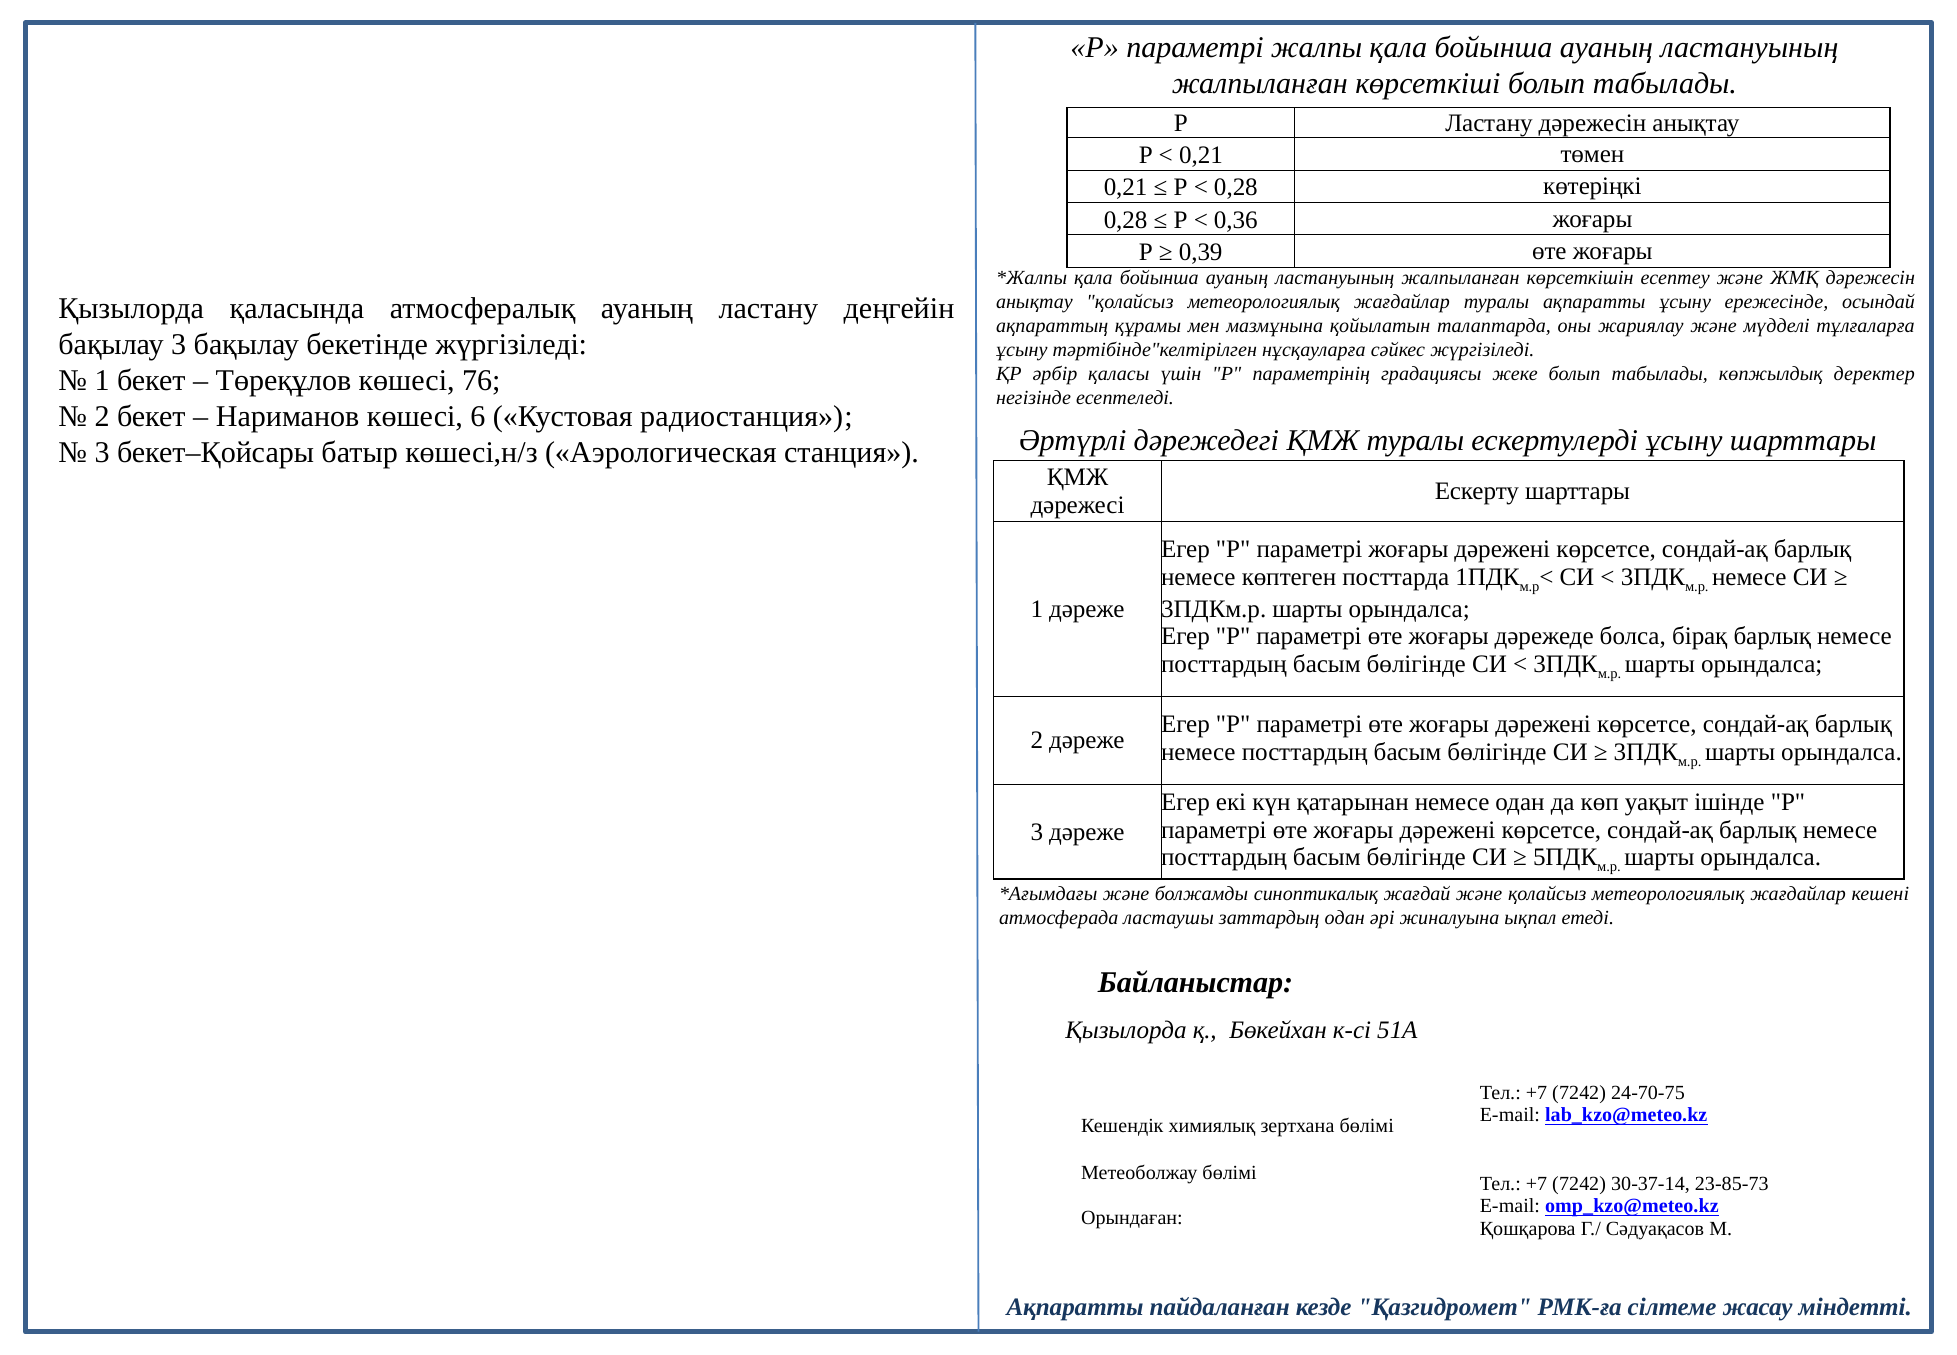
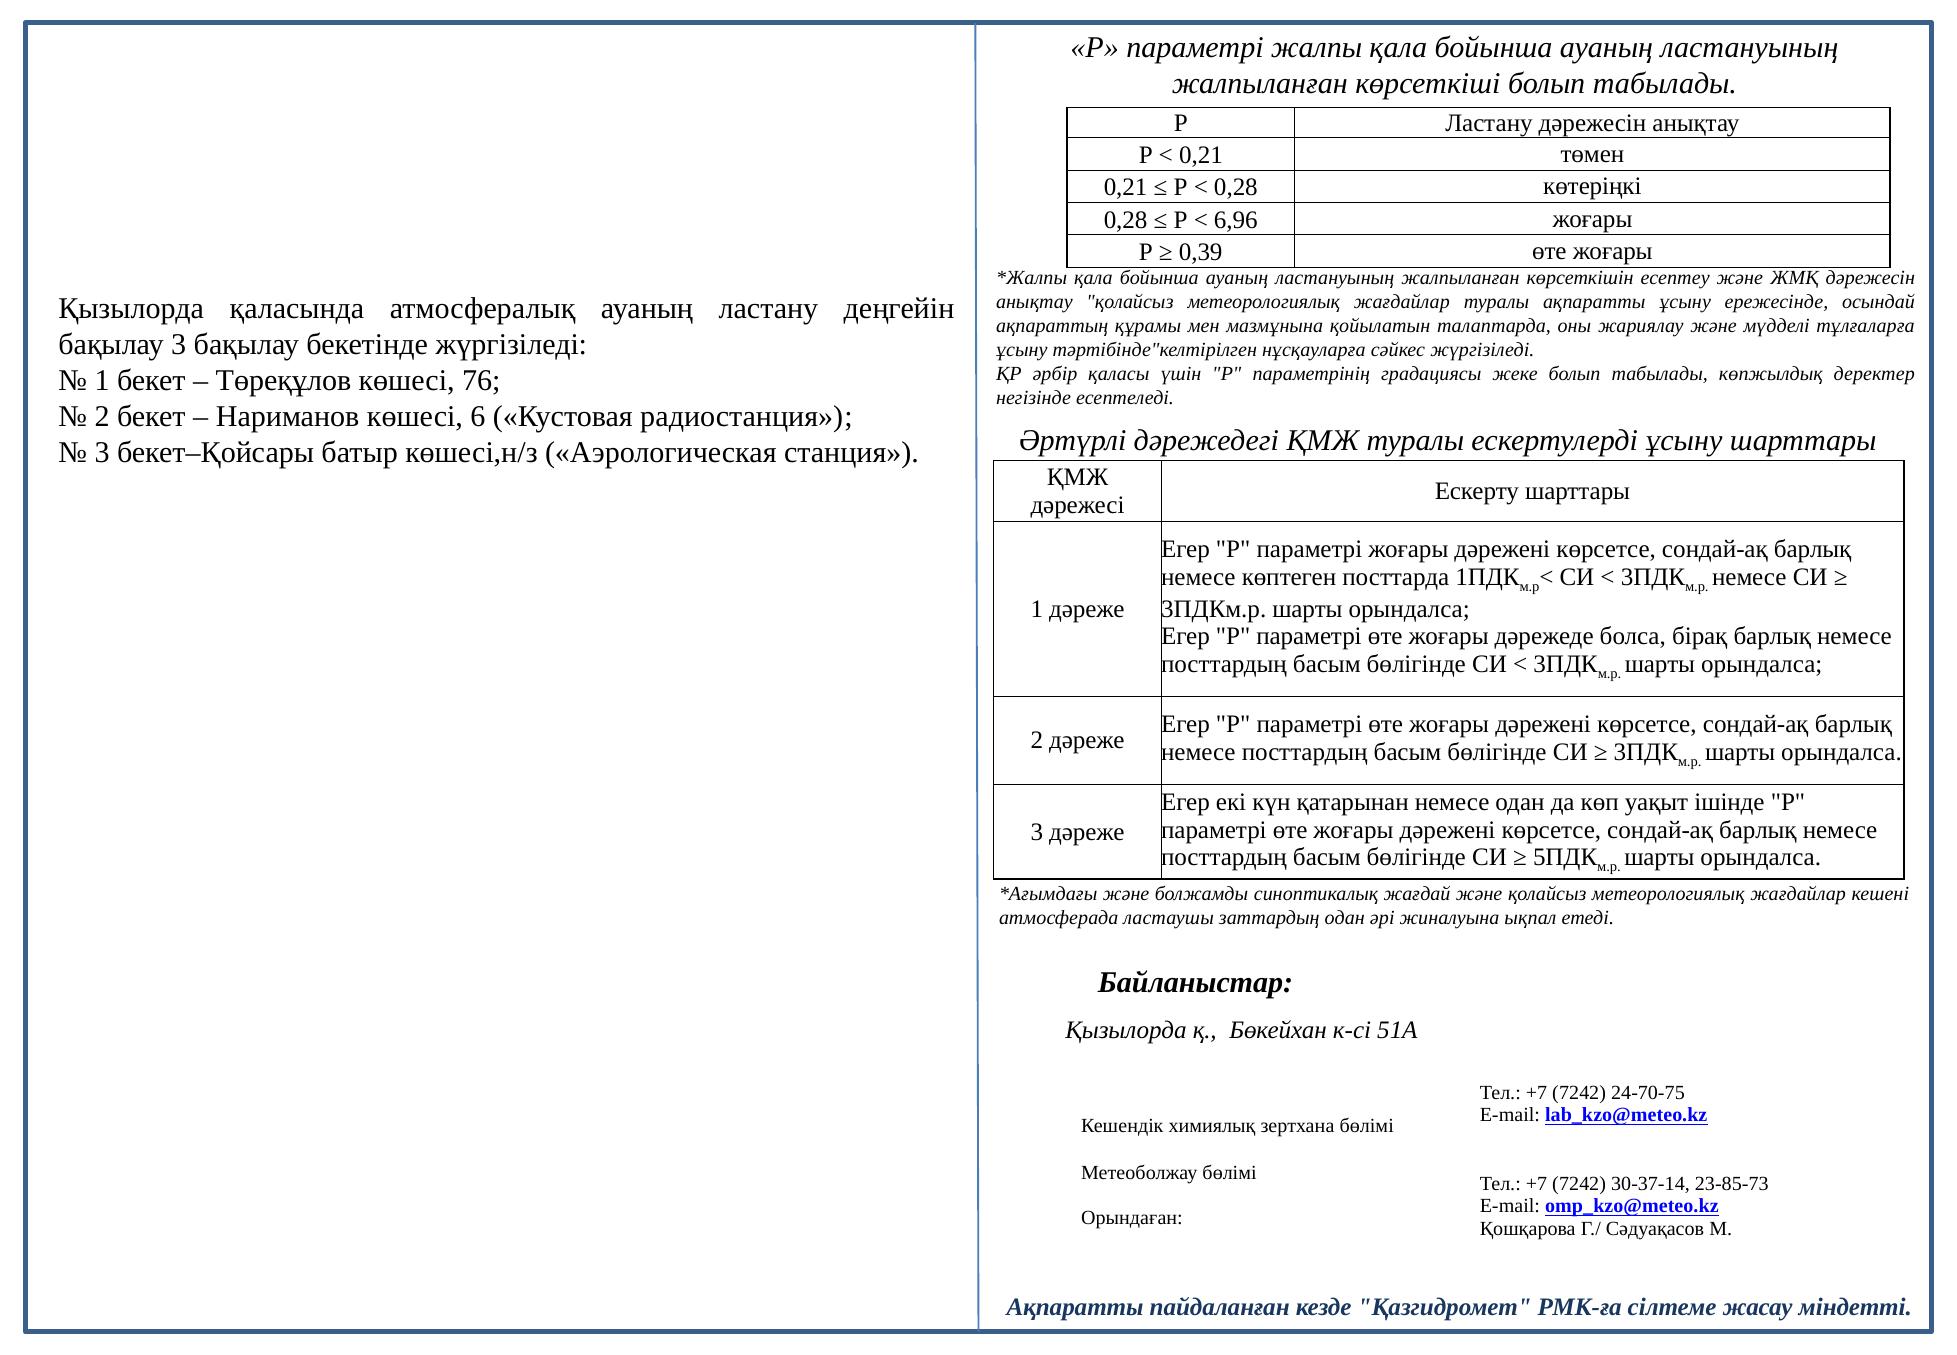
0,36: 0,36 -> 6,96
